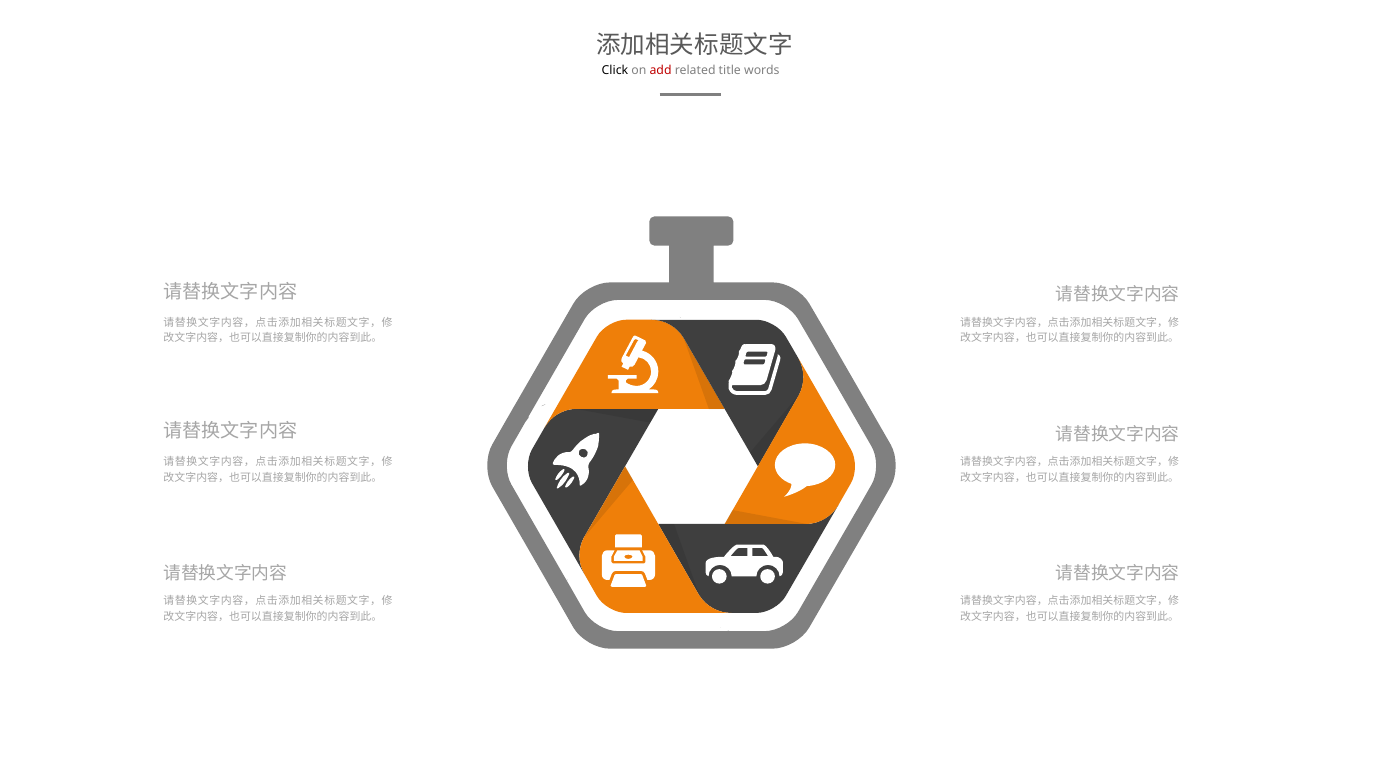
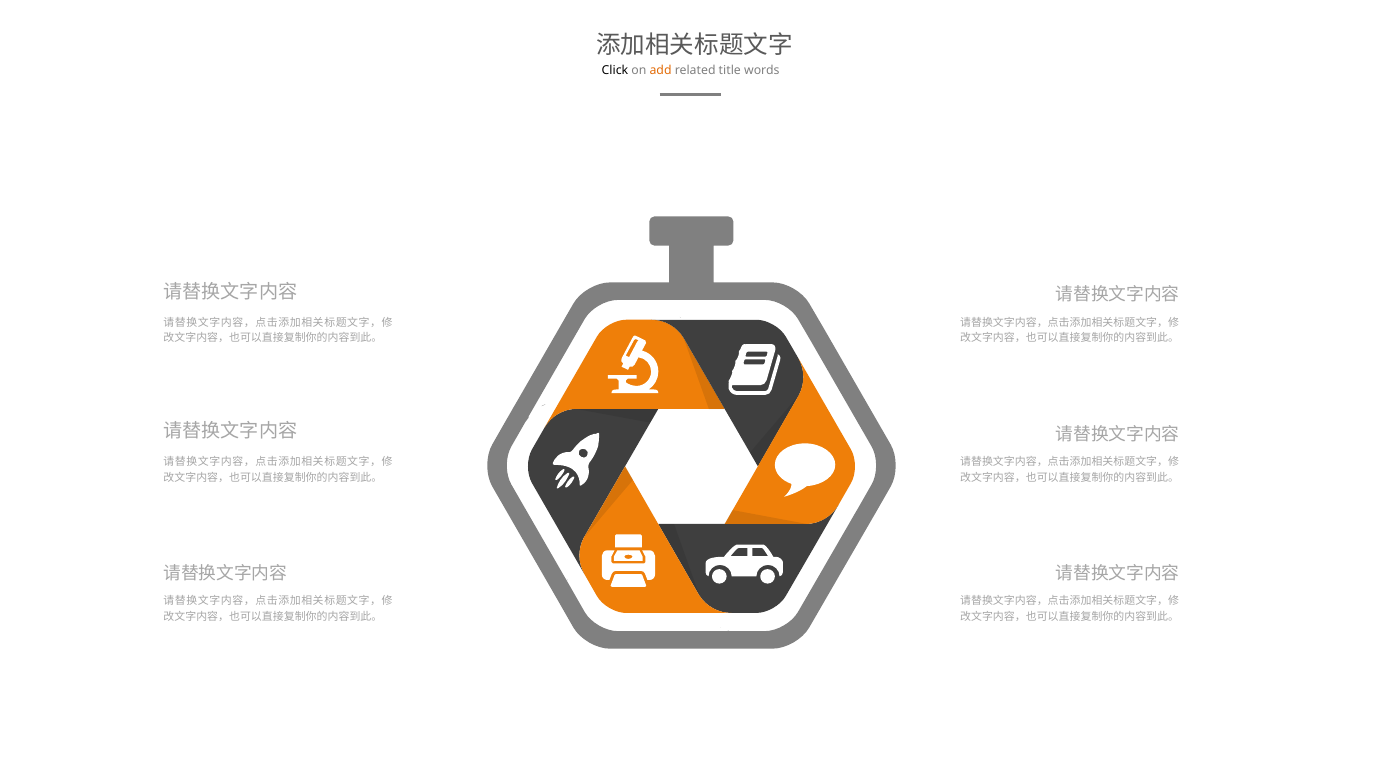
add colour: red -> orange
